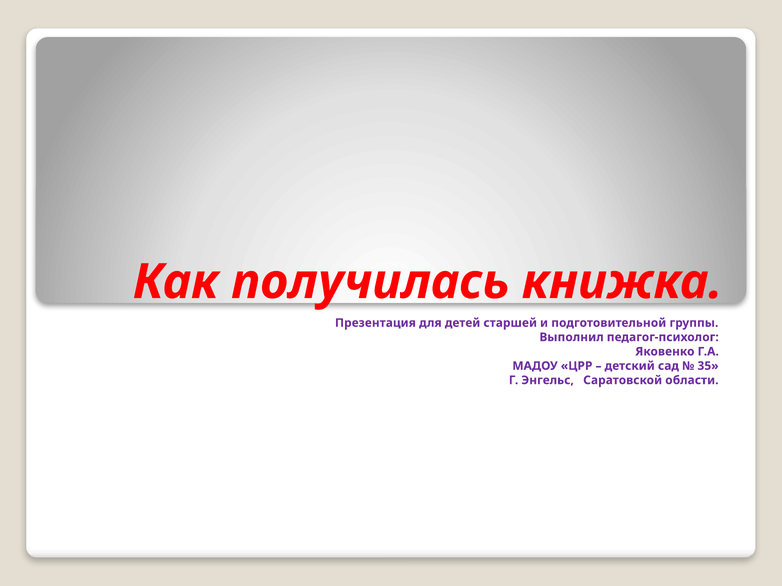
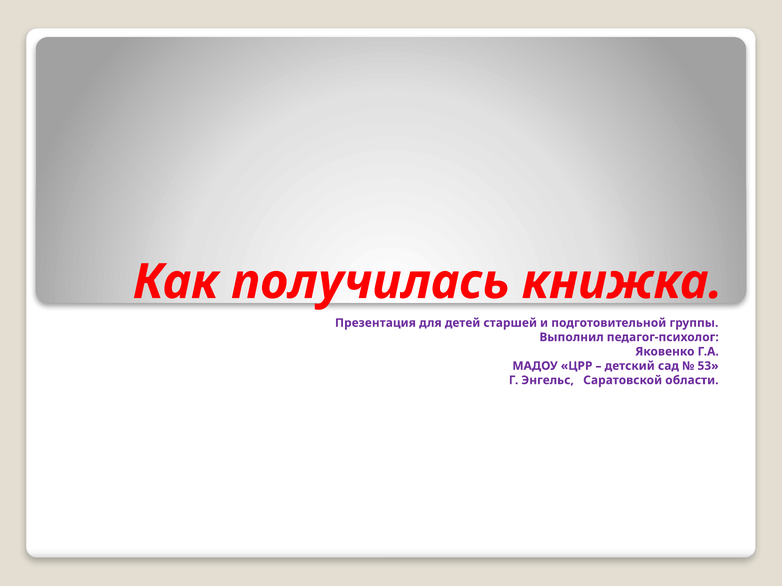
35: 35 -> 53
